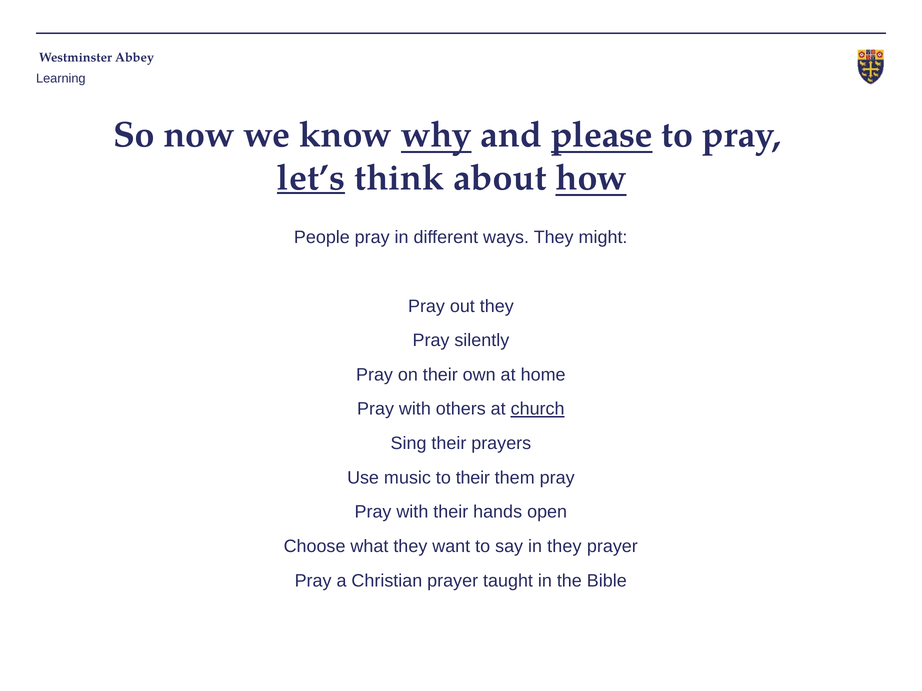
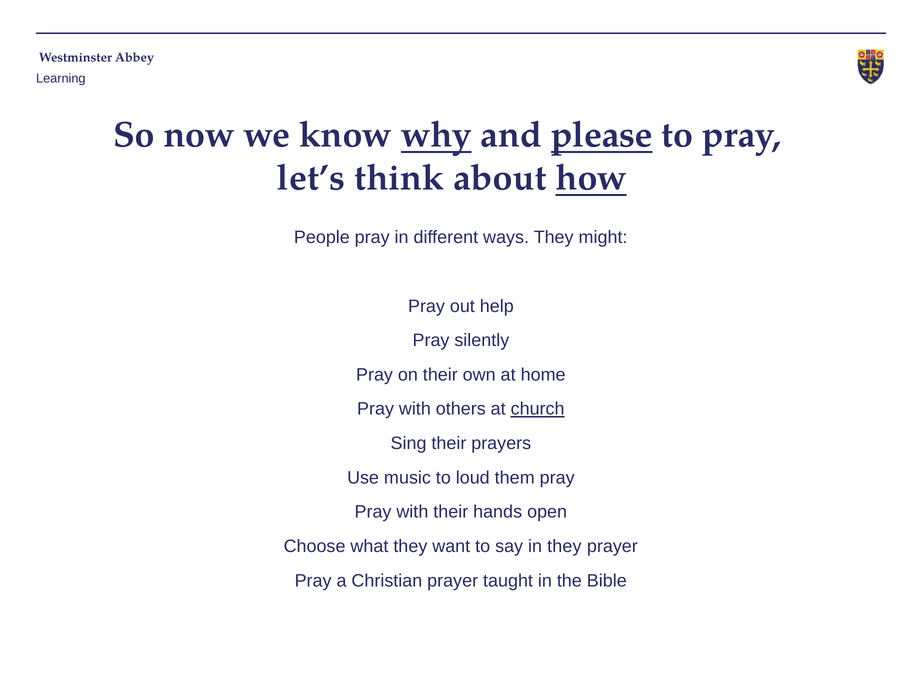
let’s underline: present -> none
out they: they -> help
to their: their -> loud
